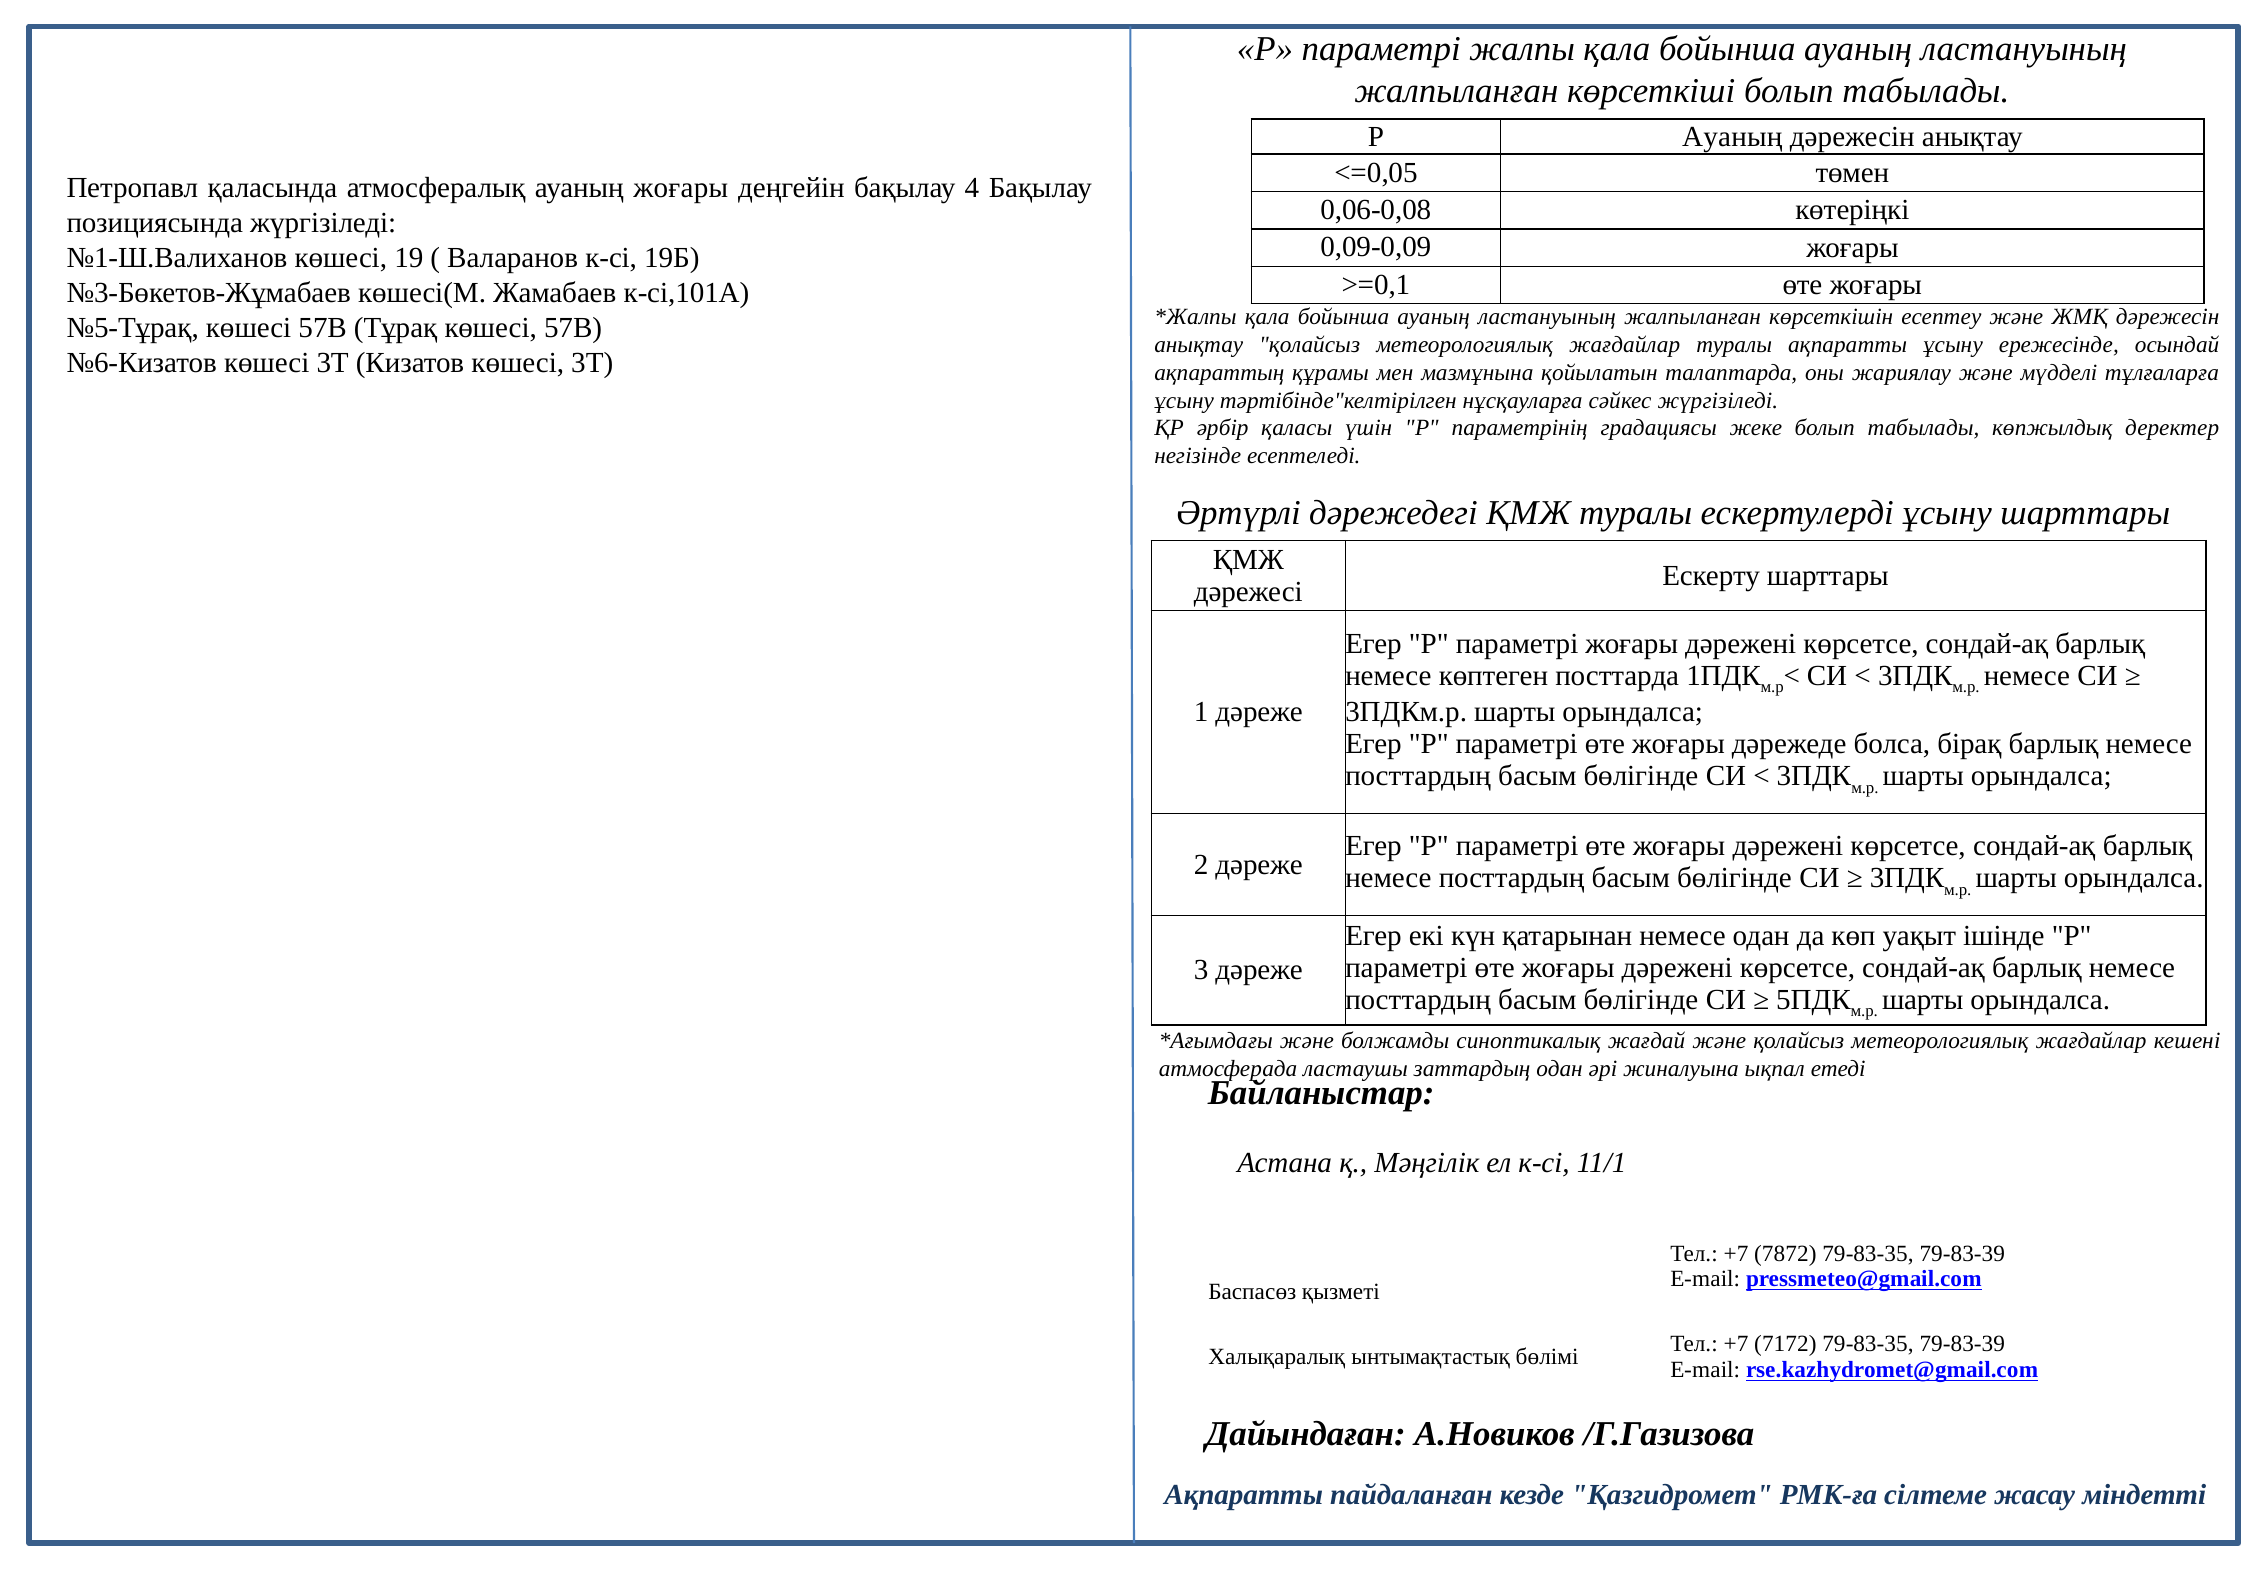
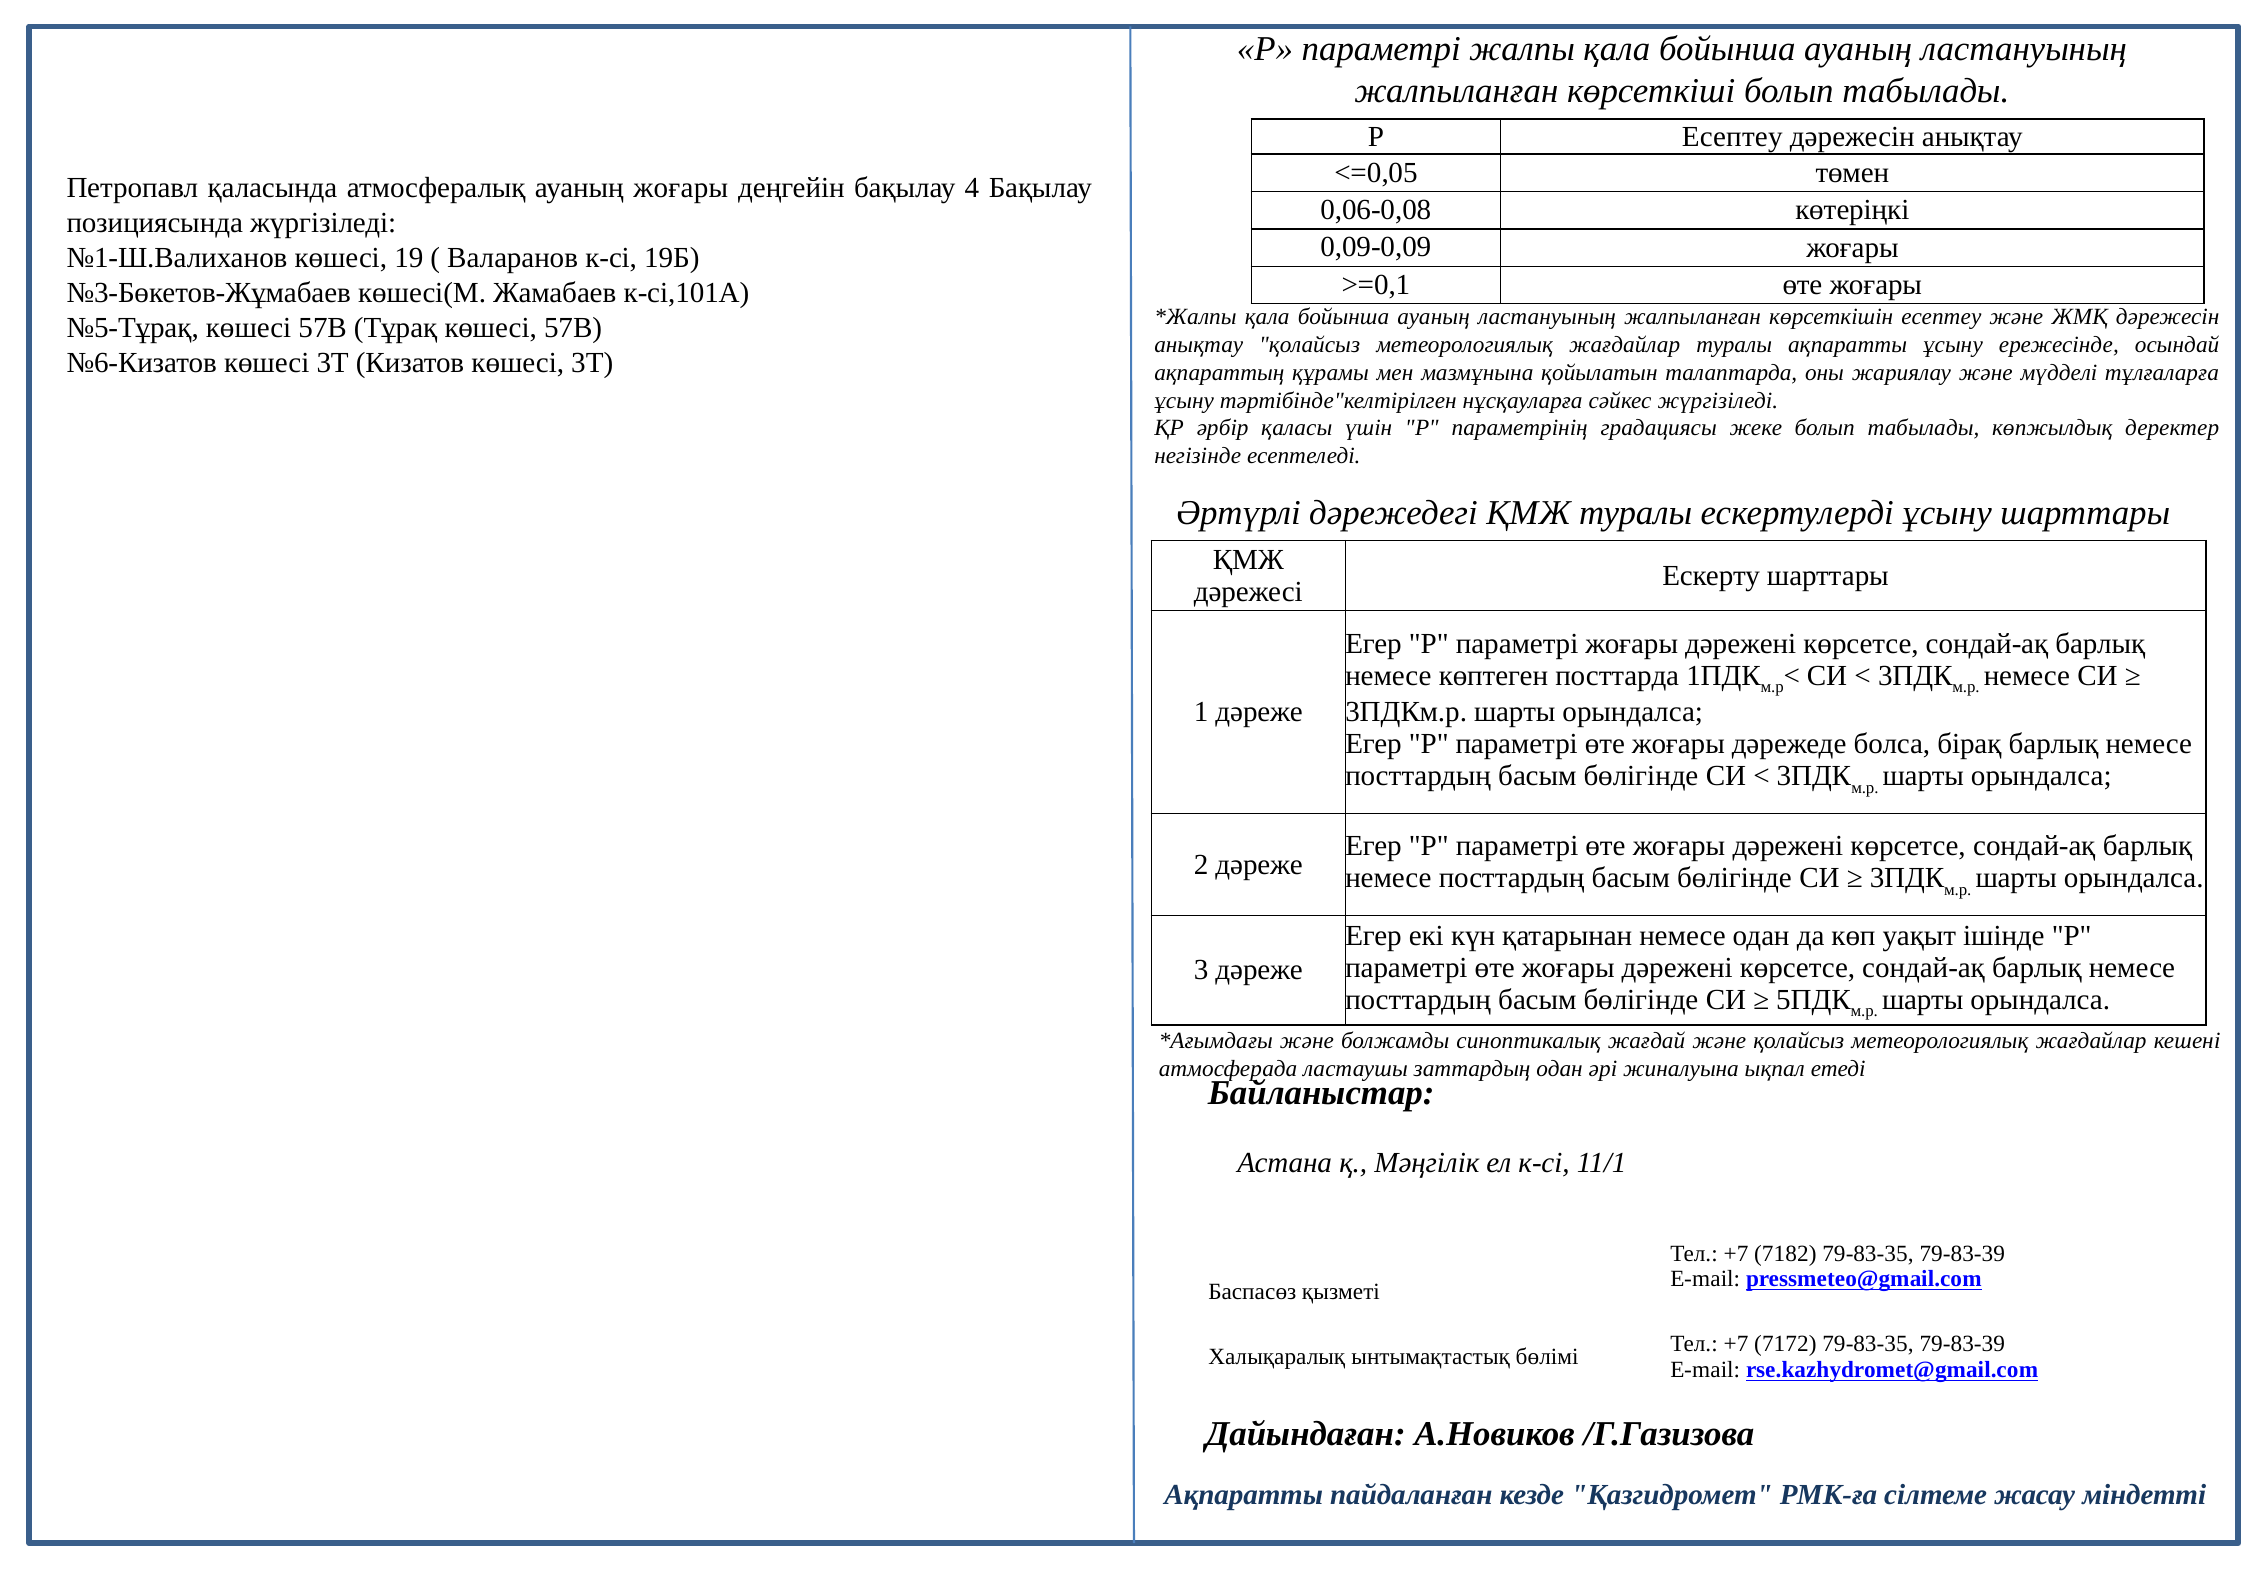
Р Ауаның: Ауаның -> Есептеу
7872: 7872 -> 7182
